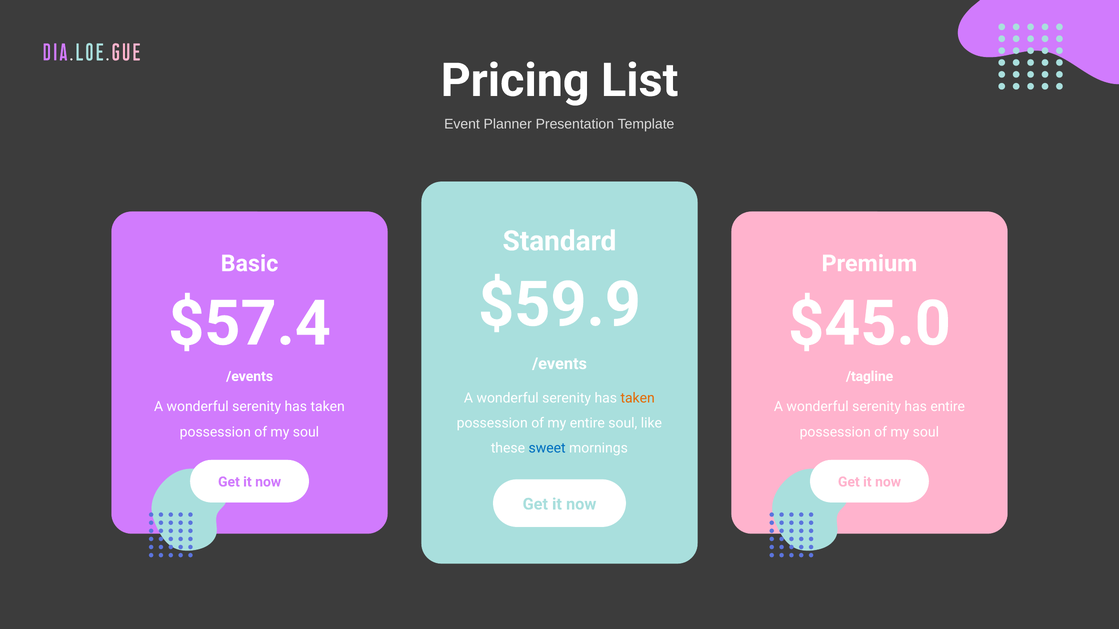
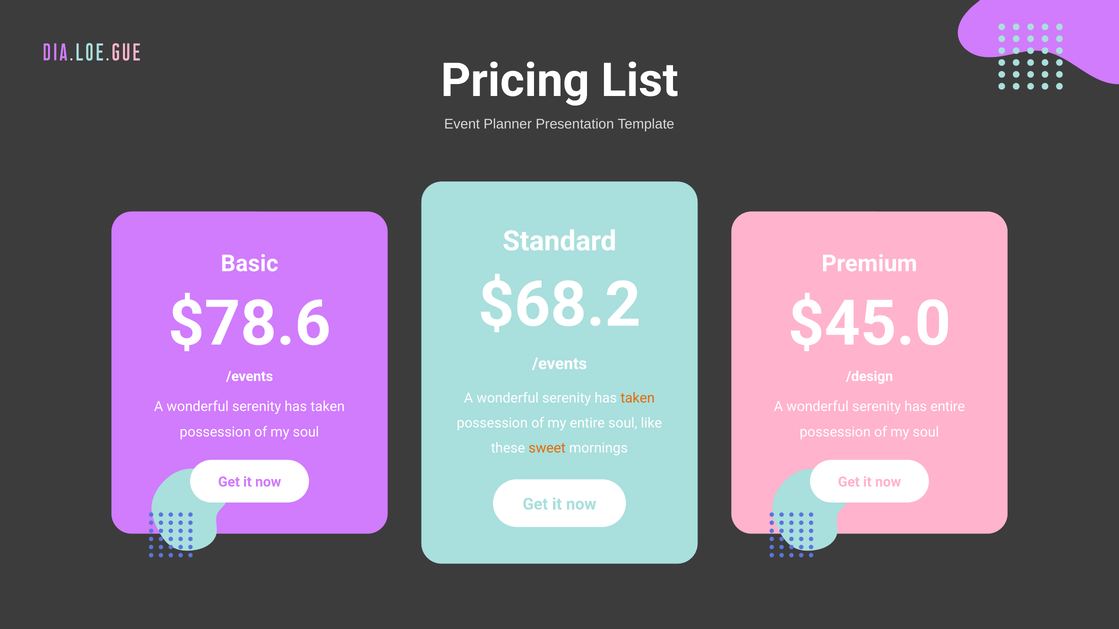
$59.9: $59.9 -> $68.2
$57.4: $57.4 -> $78.6
/tagline: /tagline -> /design
sweet colour: blue -> orange
